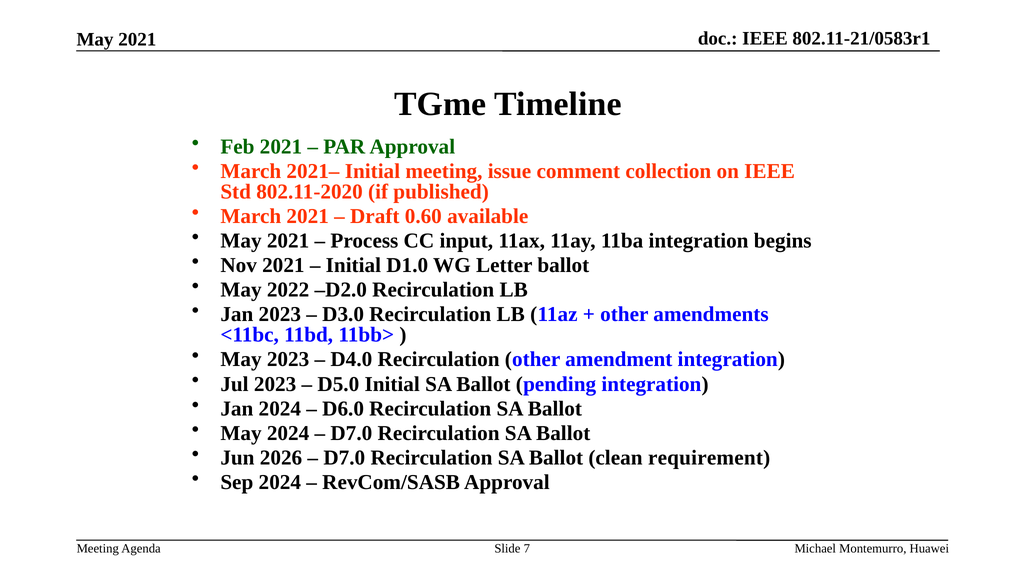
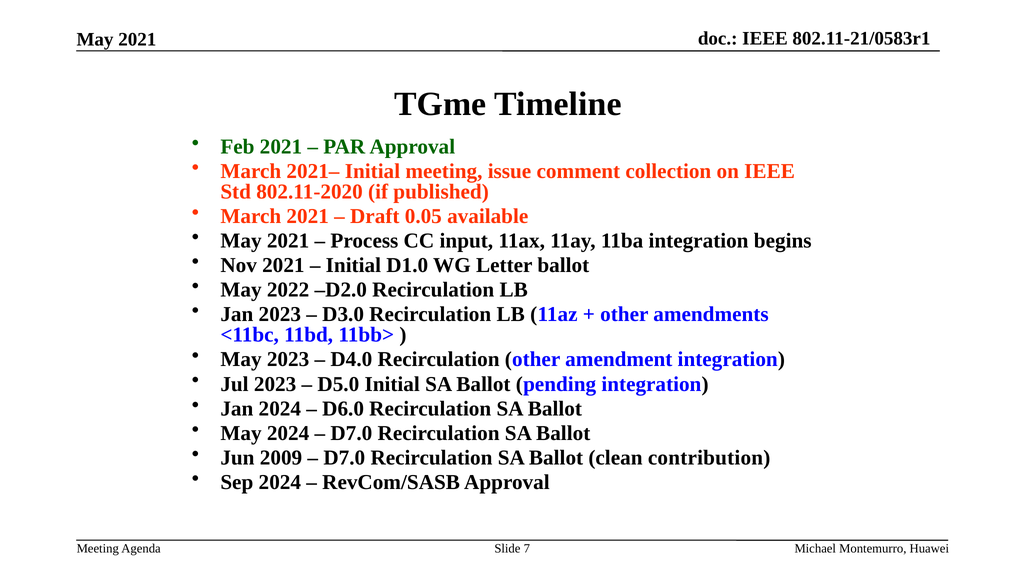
0.60: 0.60 -> 0.05
2026: 2026 -> 2009
requirement: requirement -> contribution
